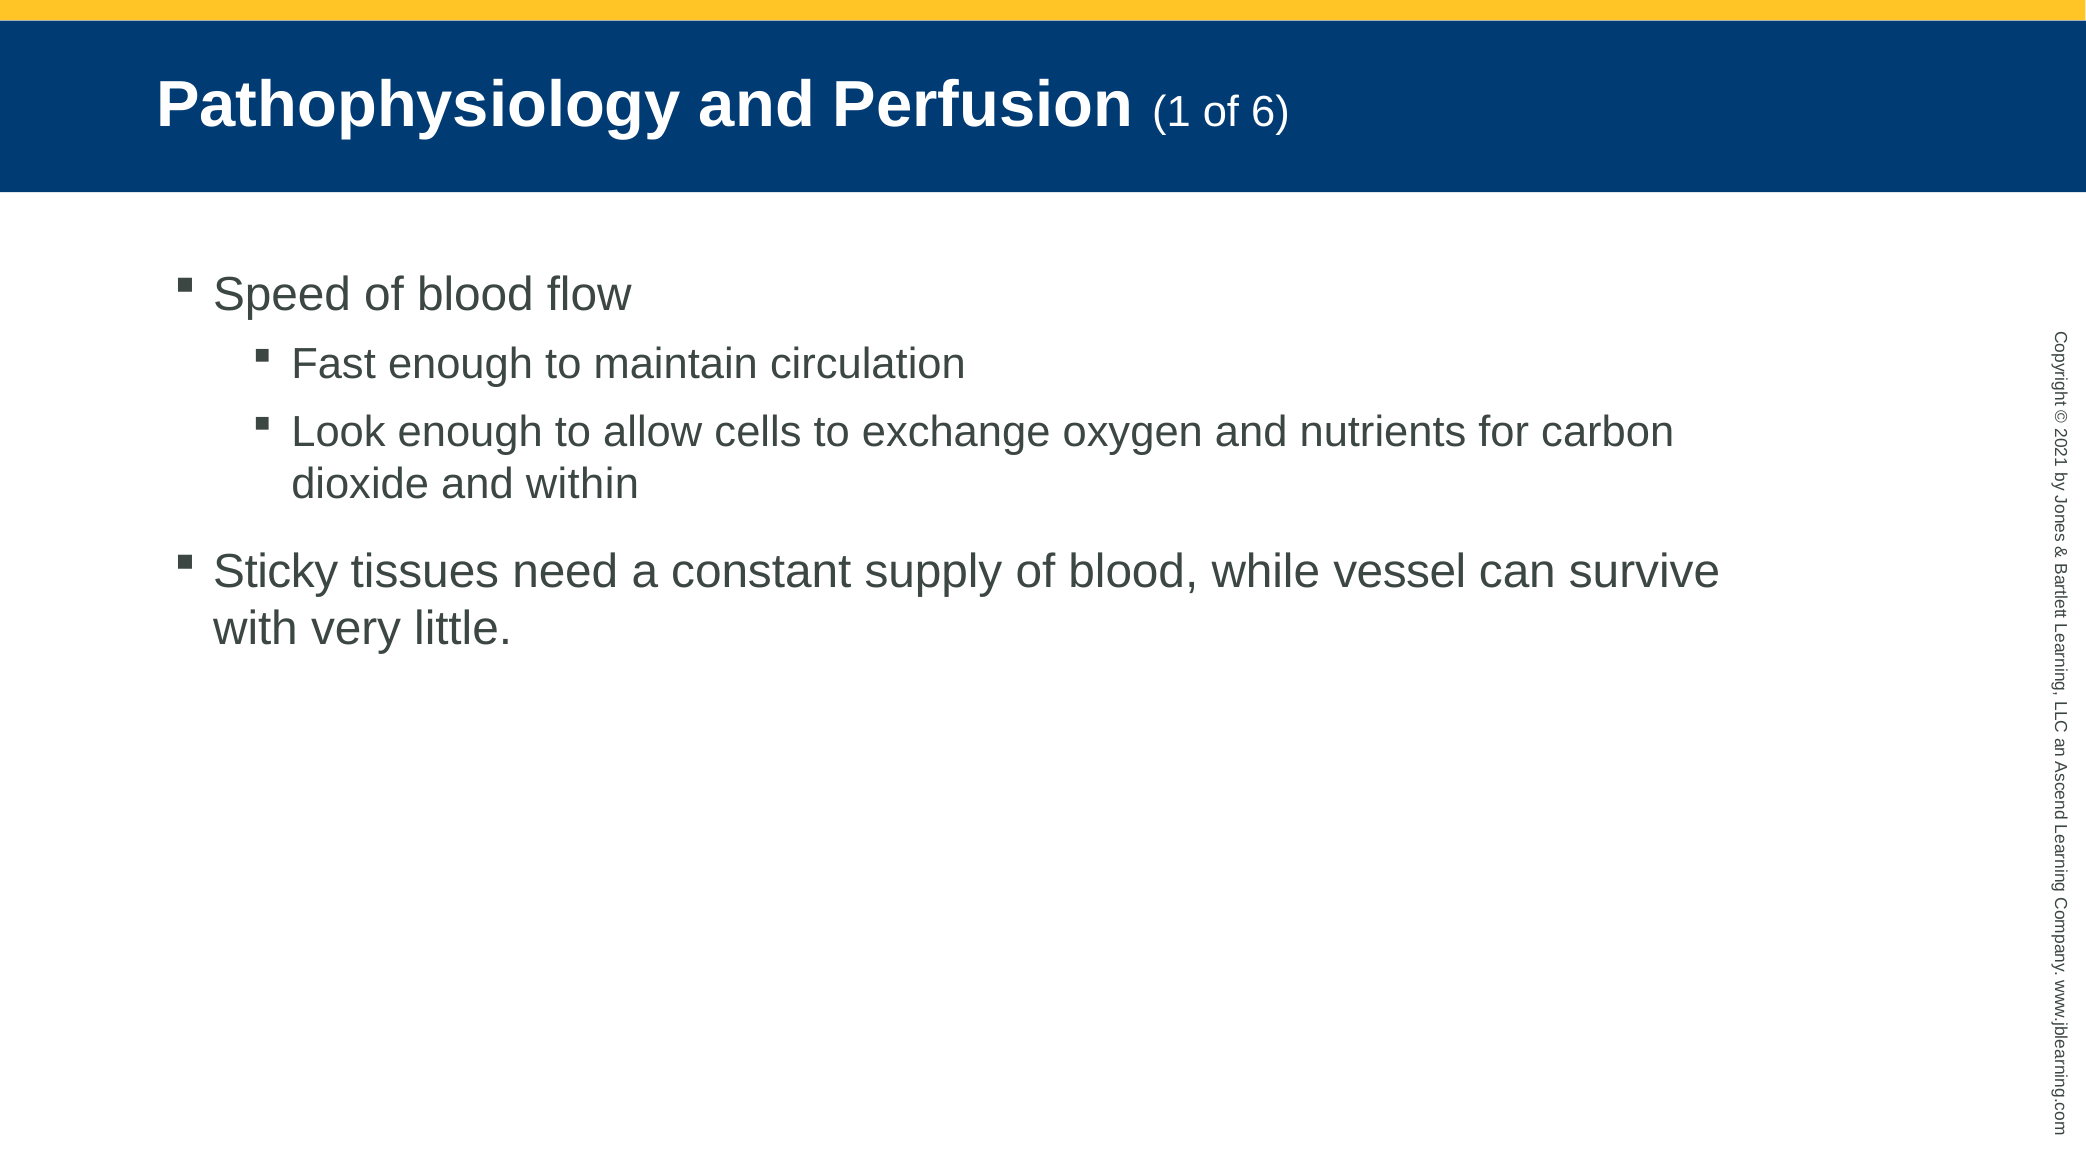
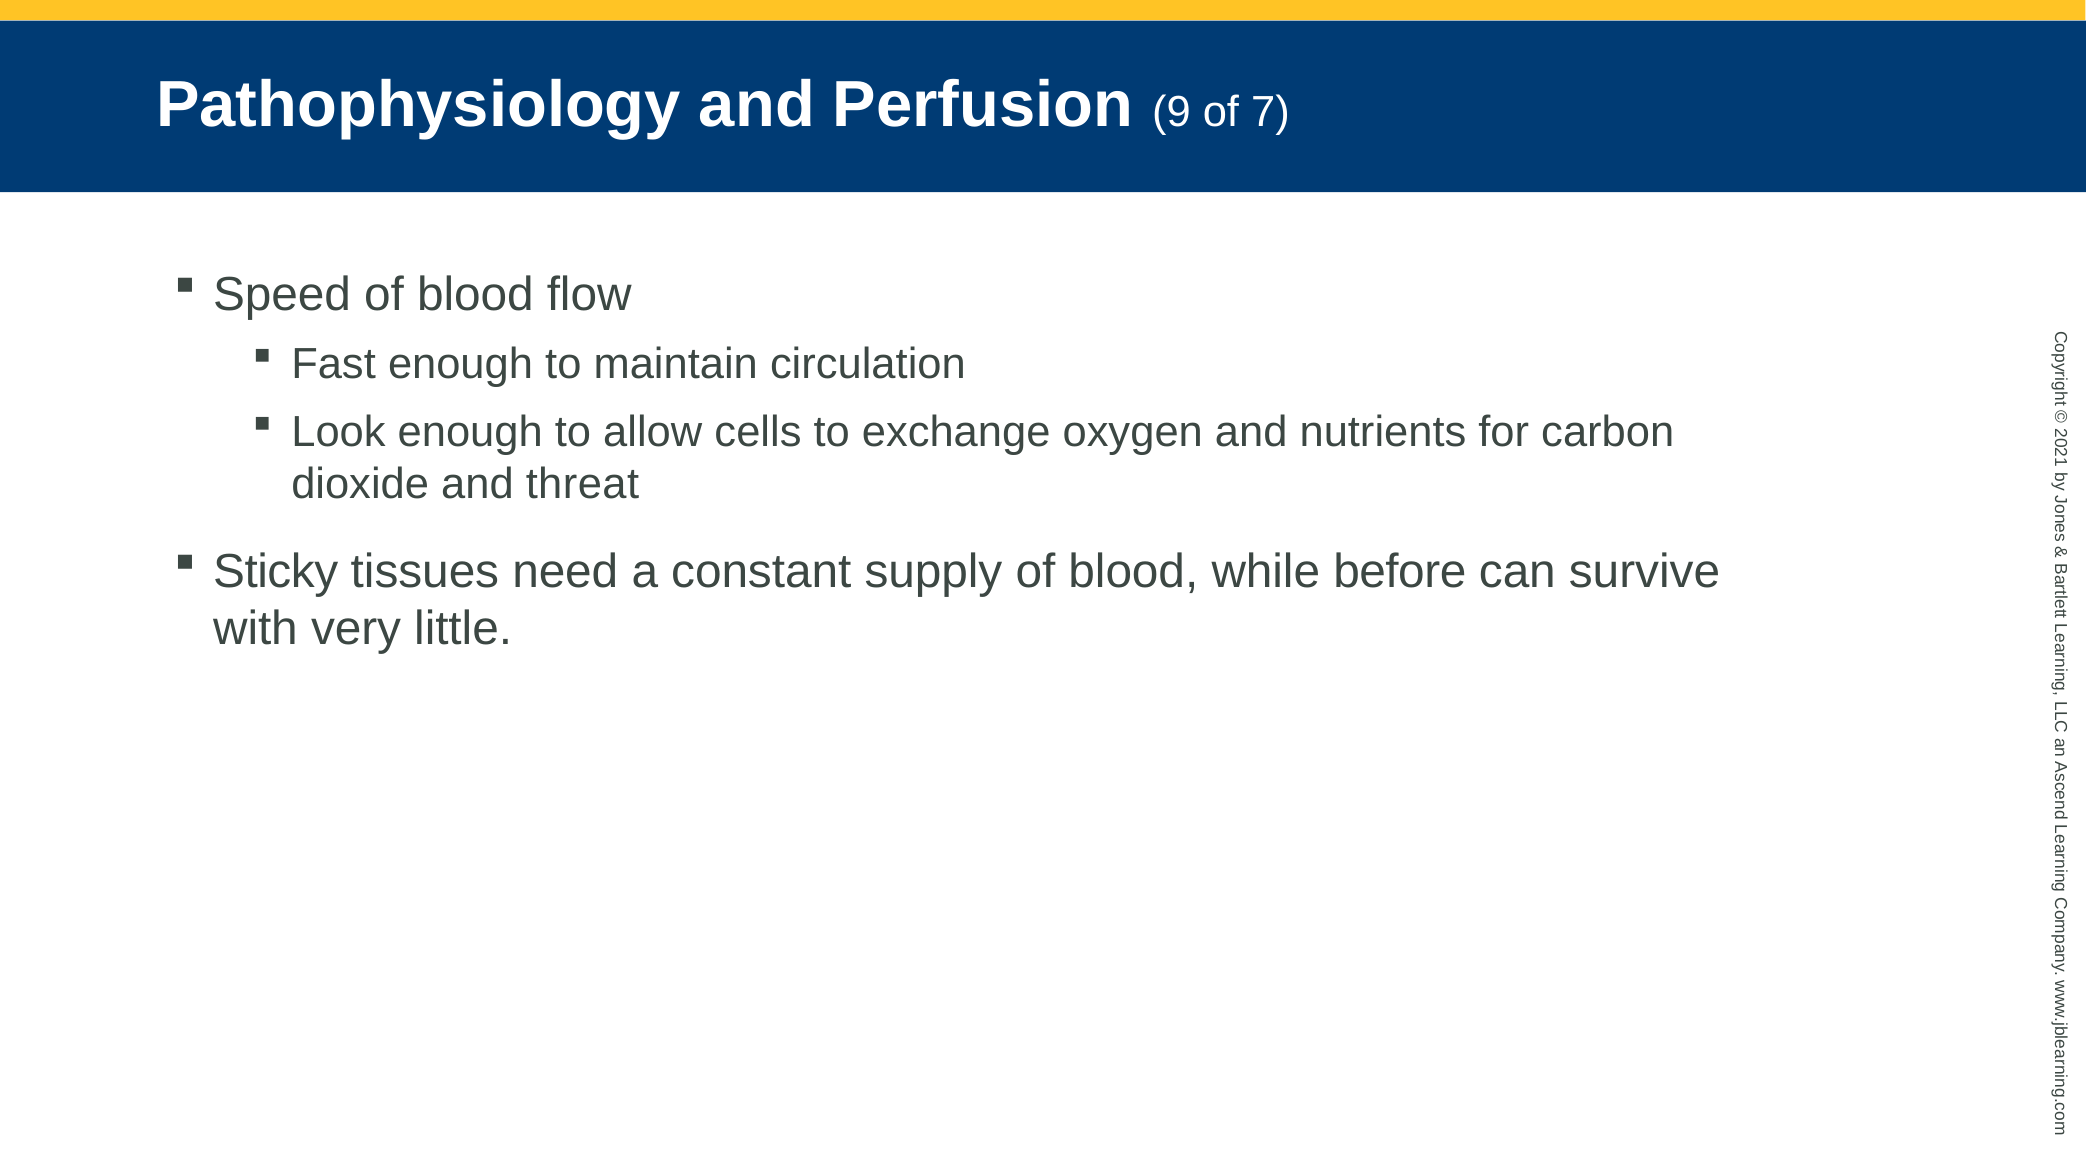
Perfusion 1: 1 -> 9
6: 6 -> 7
within: within -> threat
vessel: vessel -> before
